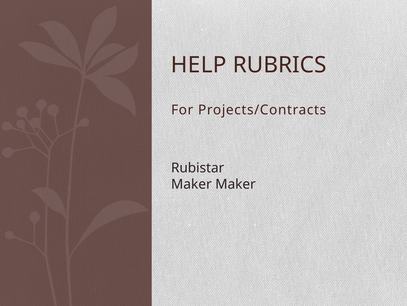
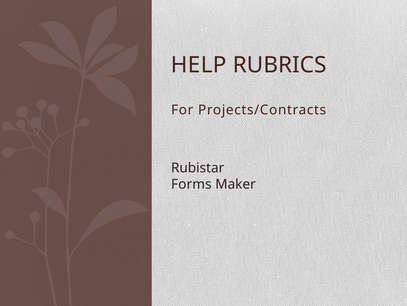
Maker at (191, 184): Maker -> Forms
